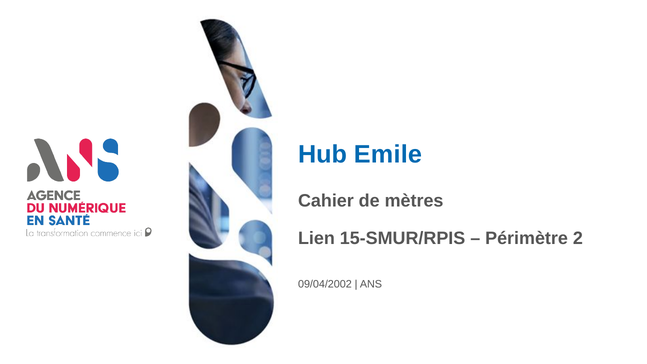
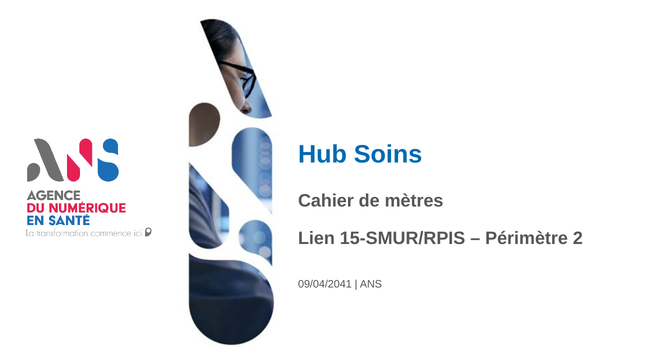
Emile: Emile -> Soins
09/04/2002: 09/04/2002 -> 09/04/2041
